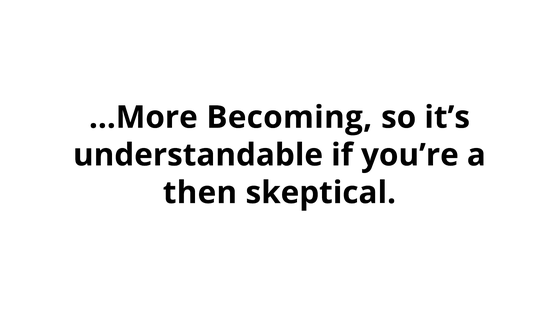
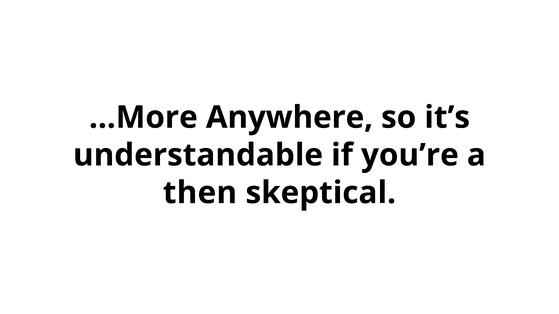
Becoming: Becoming -> Anywhere
